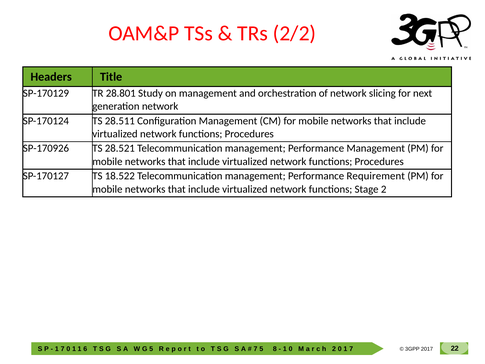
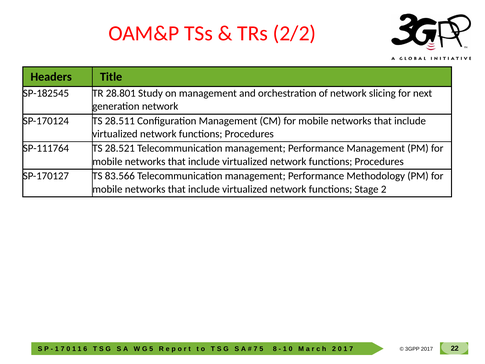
SP-170129: SP-170129 -> SP-182545
SP-170926: SP-170926 -> SP-111764
18.522: 18.522 -> 83.566
Requirement: Requirement -> Methodology
